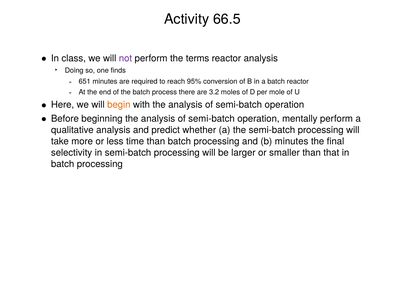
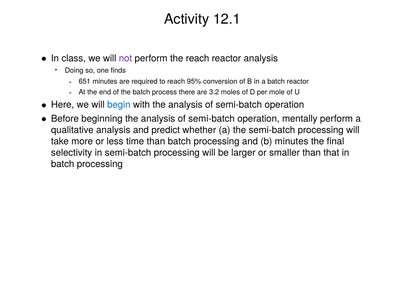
66.5: 66.5 -> 12.1
the terms: terms -> reach
begin colour: orange -> blue
